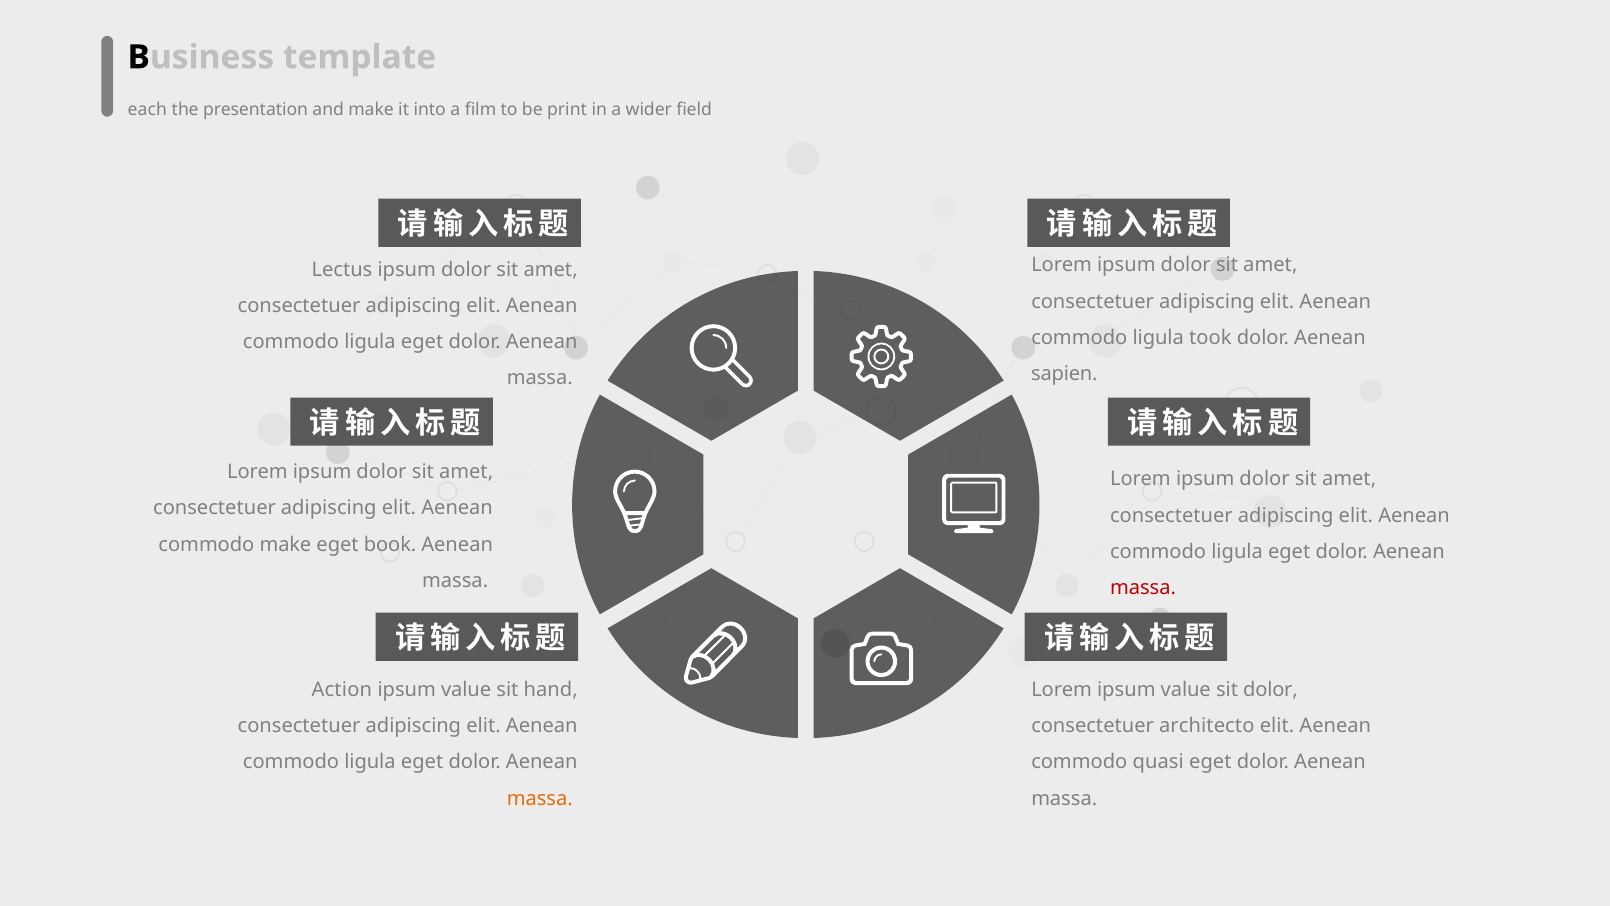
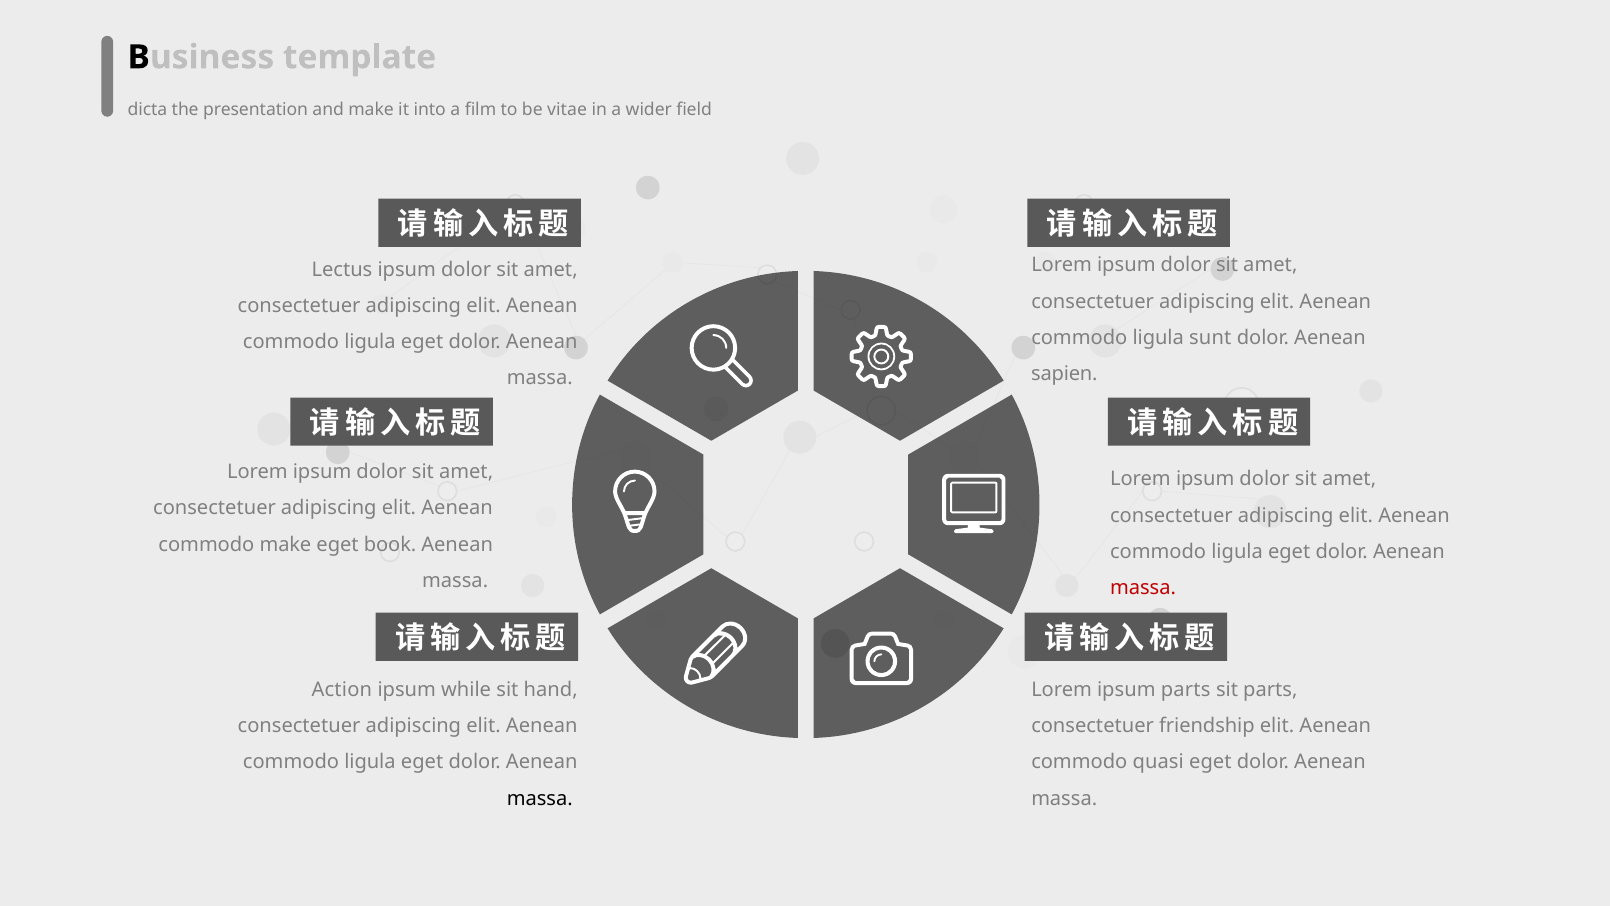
each: each -> dicta
print: print -> vitae
took: took -> sunt
value at (466, 690): value -> while
Lorem ipsum value: value -> parts
sit dolor: dolor -> parts
architecto: architecto -> friendship
massa at (540, 798) colour: orange -> black
